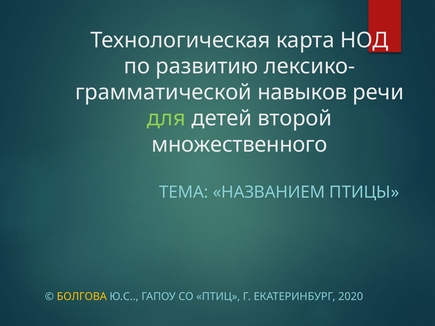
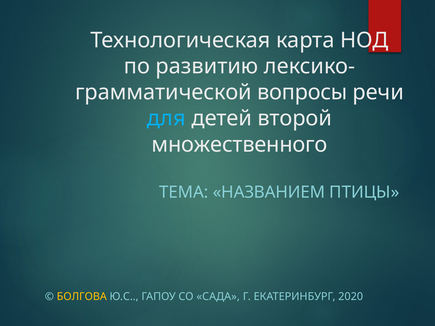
навыков: навыков -> вопросы
для colour: light green -> light blue
ПТИЦ: ПТИЦ -> САДА
